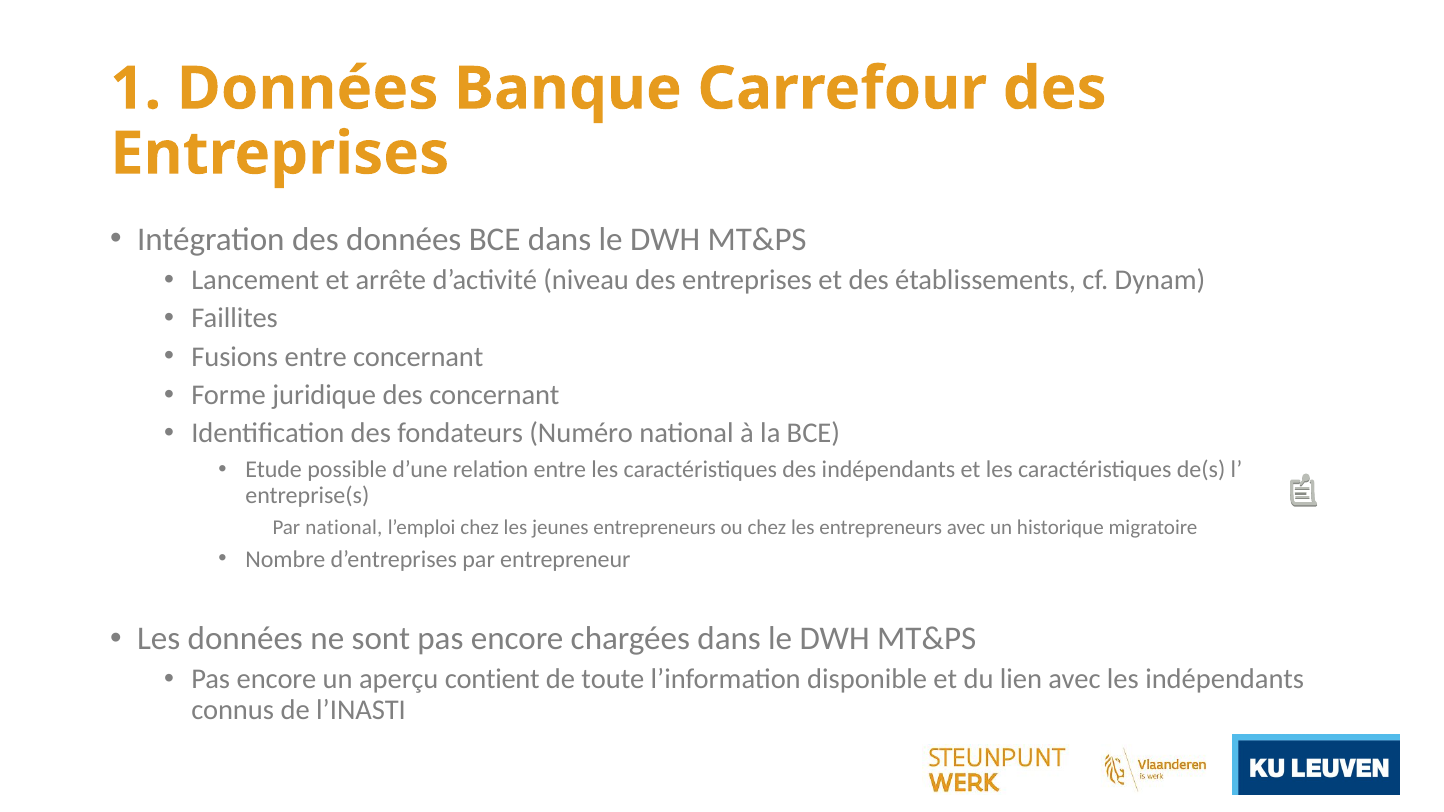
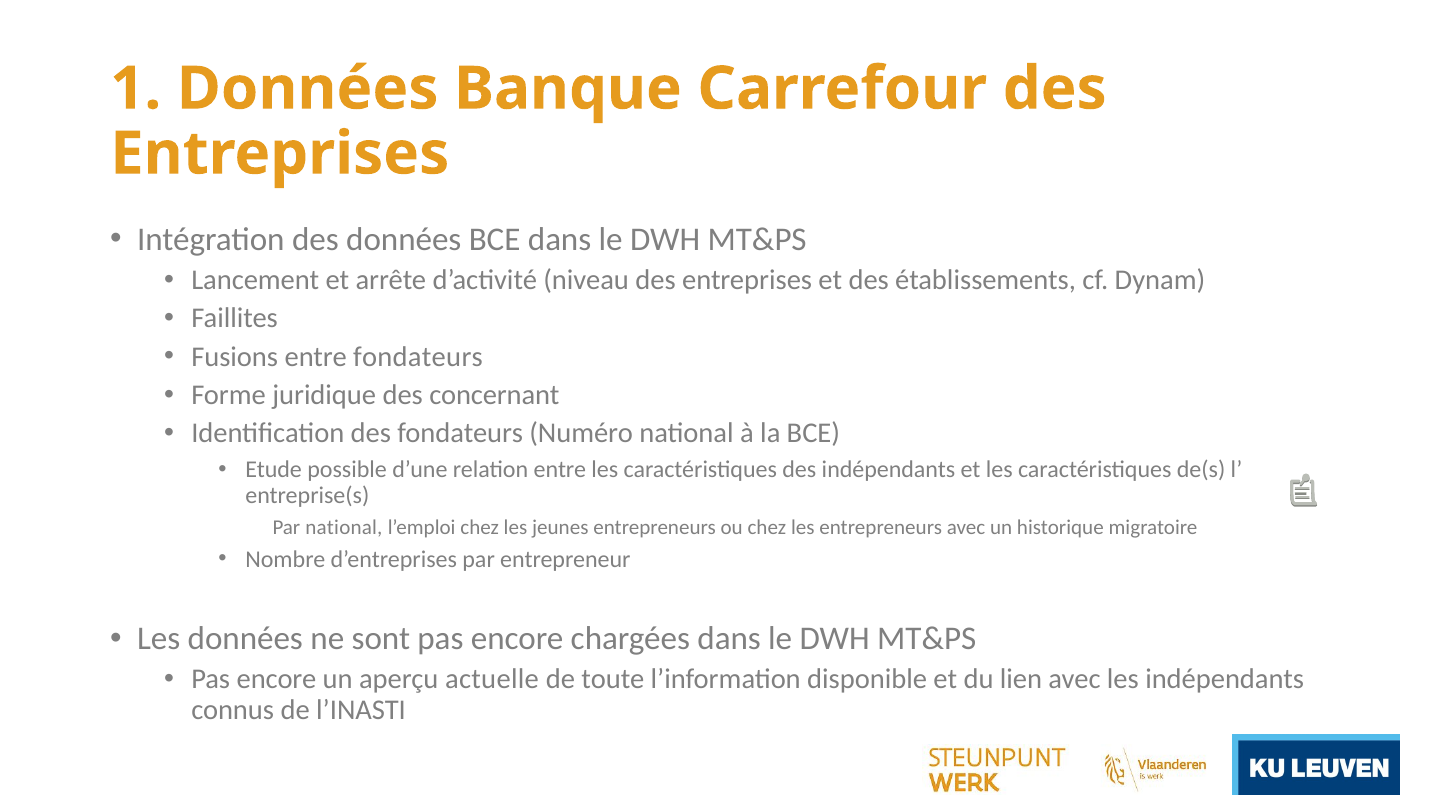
entre concernant: concernant -> fondateurs
contient: contient -> actuelle
